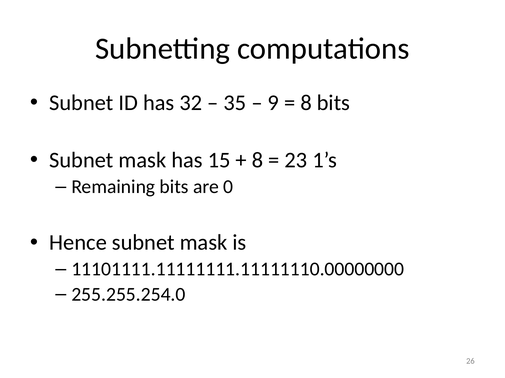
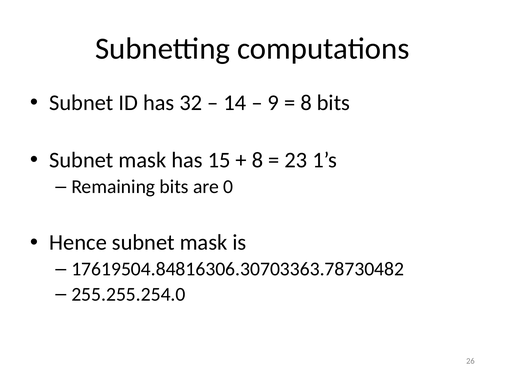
35: 35 -> 14
11101111.11111111.11111110.00000000: 11101111.11111111.11111110.00000000 -> 17619504.84816306.30703363.78730482
